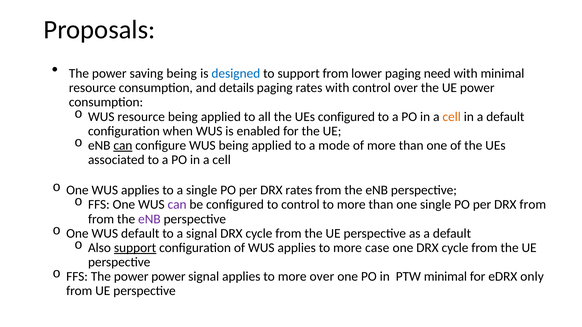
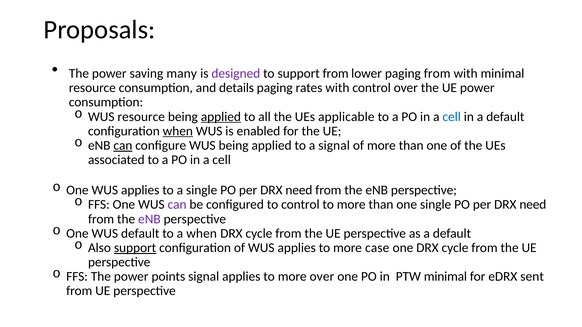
saving being: being -> many
designed colour: blue -> purple
paging need: need -> from
applied at (221, 117) underline: none -> present
UEs configured: configured -> applicable
cell at (452, 117) colour: orange -> blue
when at (178, 131) underline: none -> present
a mode: mode -> signal
rates at (299, 190): rates -> need
from at (533, 205): from -> need
a signal: signal -> when
power power: power -> points
only: only -> sent
